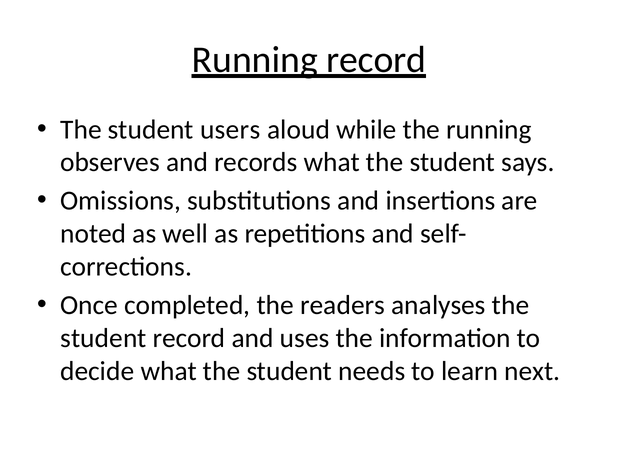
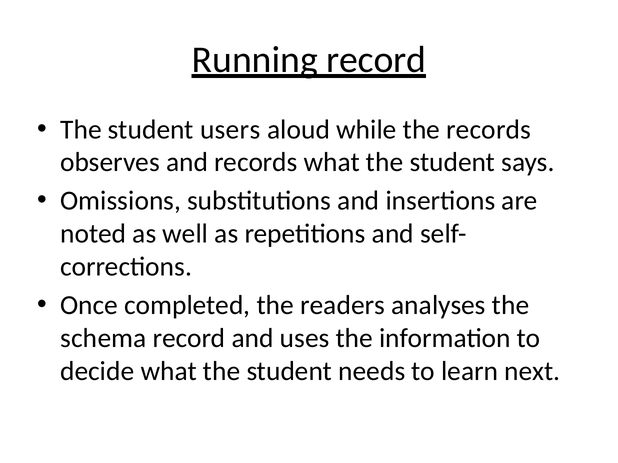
the running: running -> records
student at (103, 338): student -> schema
